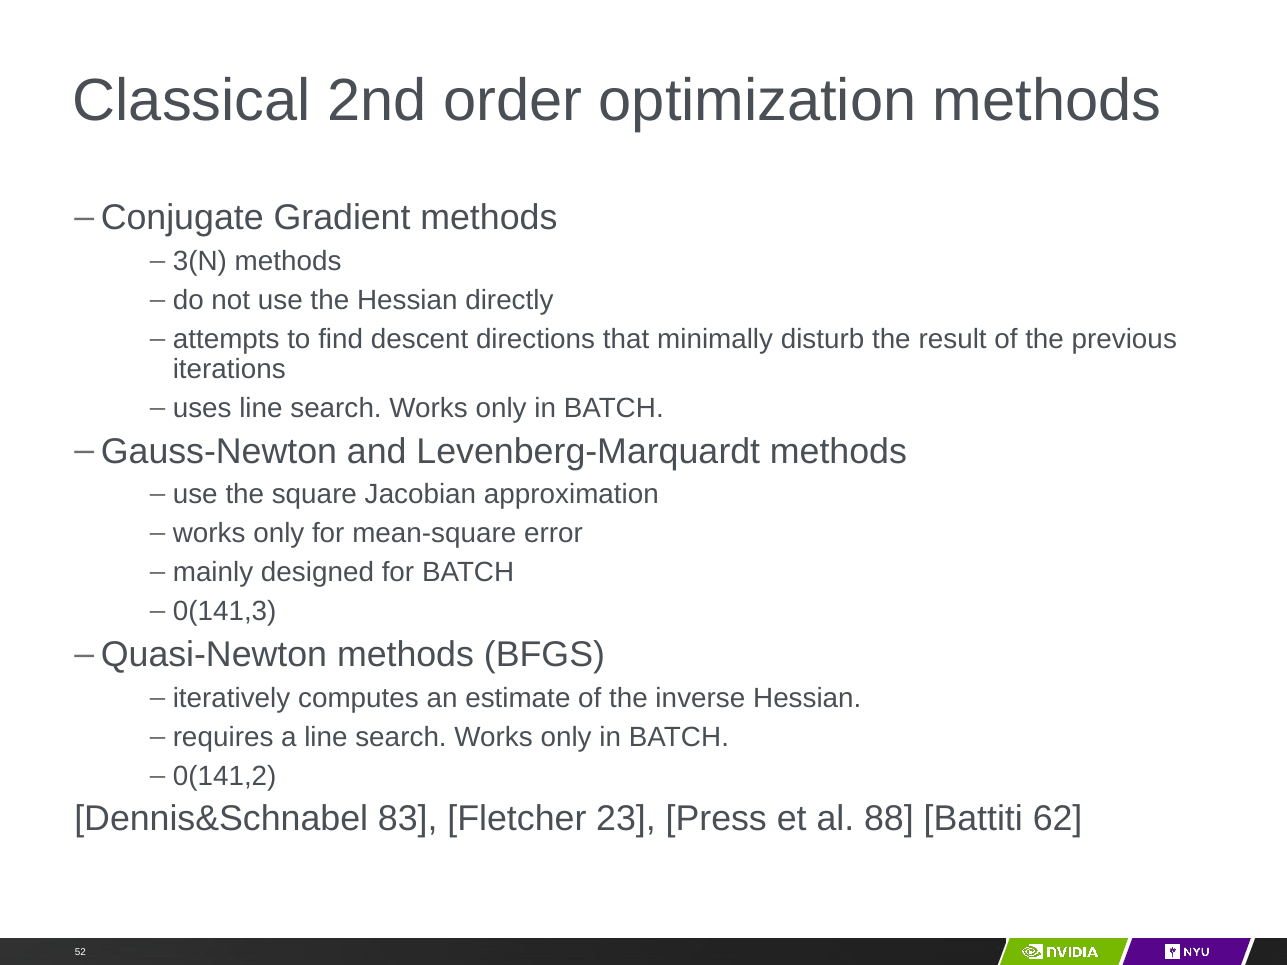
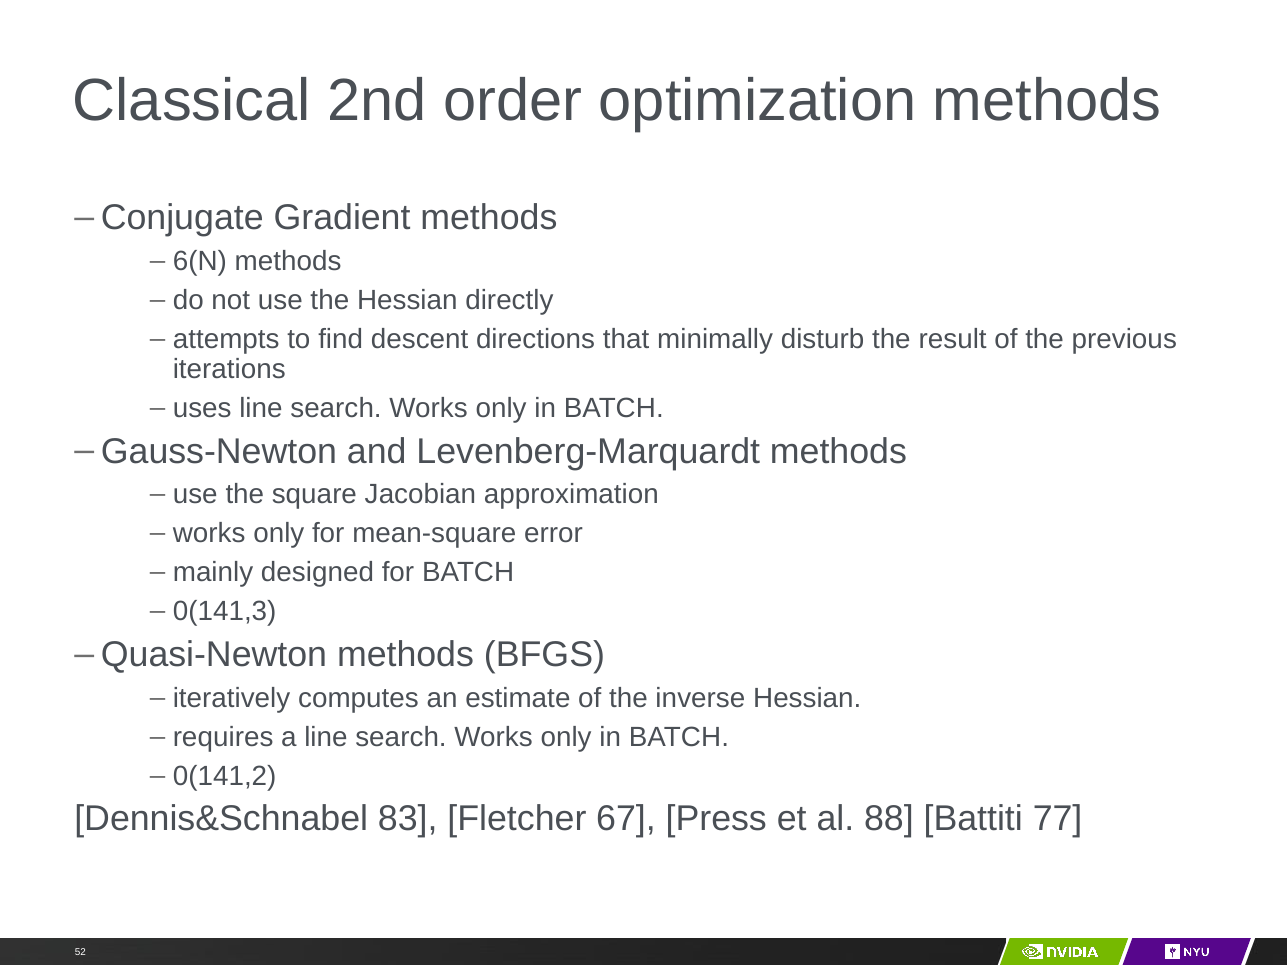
3(N: 3(N -> 6(N
23: 23 -> 67
62: 62 -> 77
